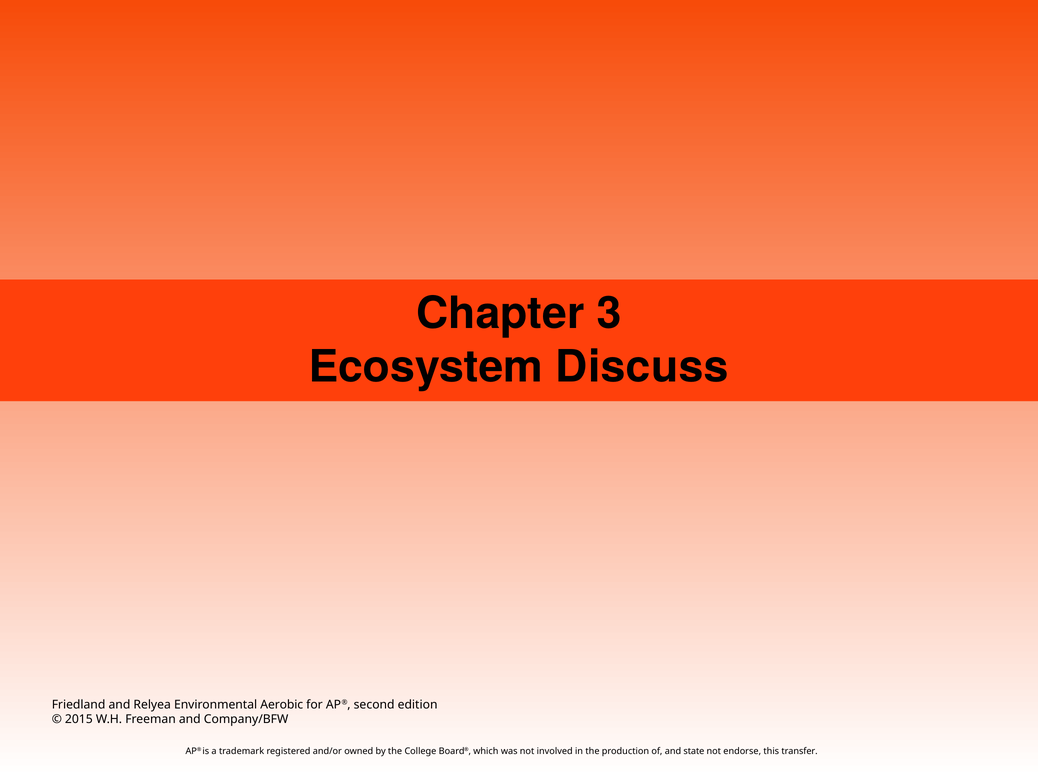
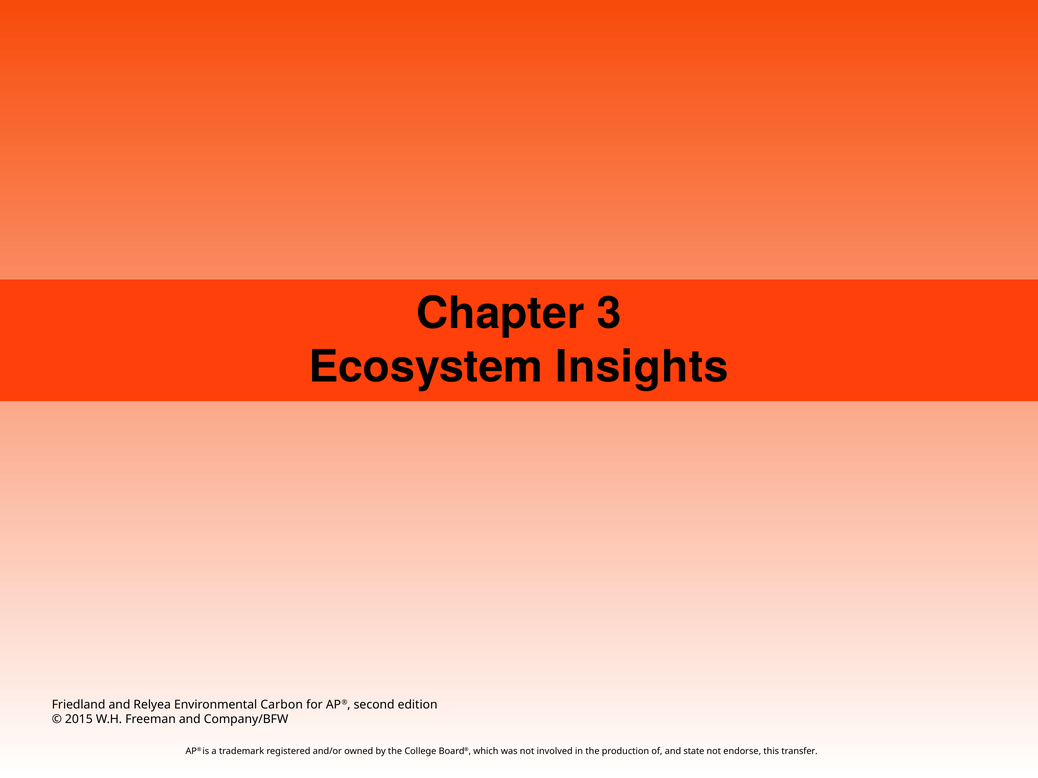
Discuss: Discuss -> Insights
Aerobic: Aerobic -> Carbon
